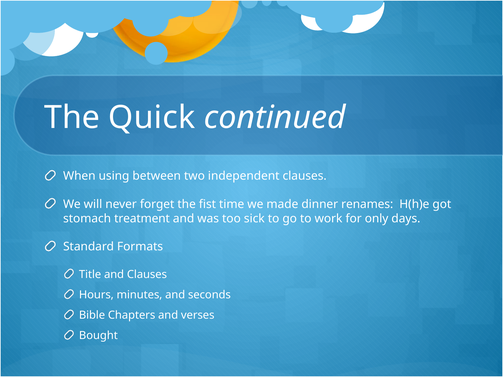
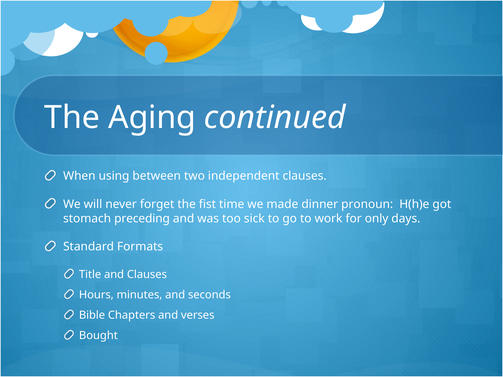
Quick: Quick -> Aging
renames: renames -> pronoun
treatment: treatment -> preceding
